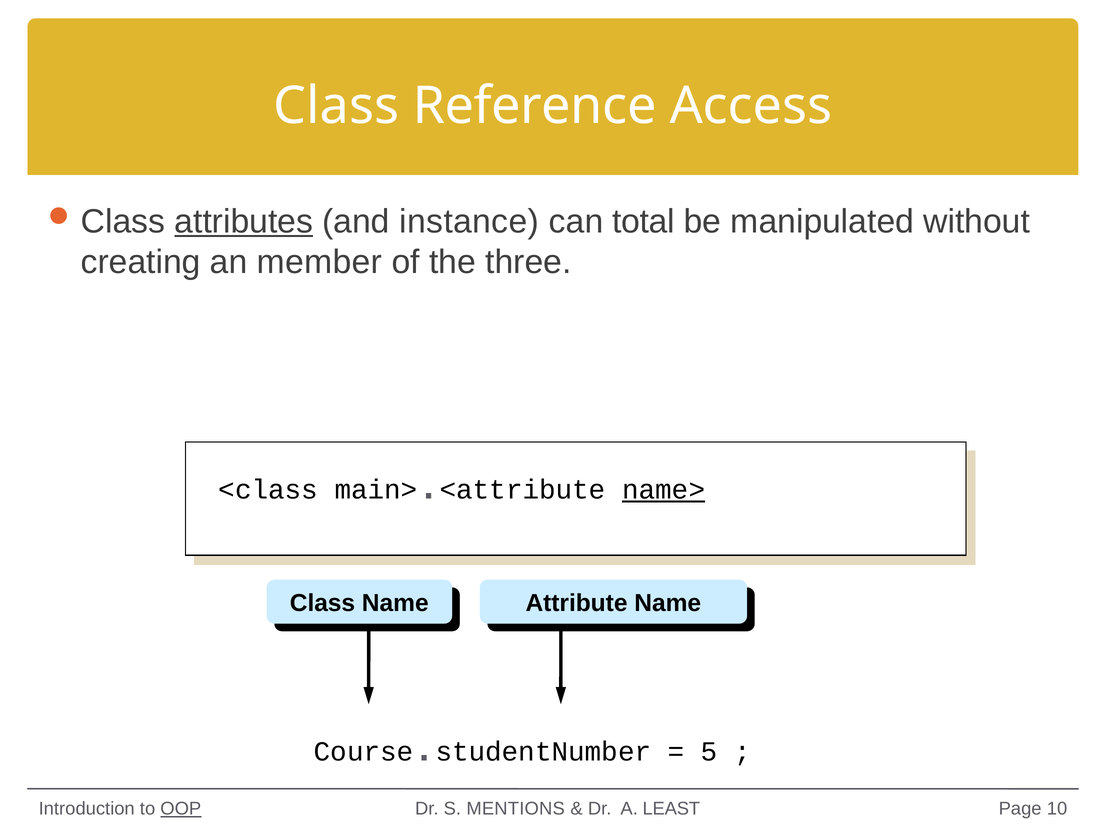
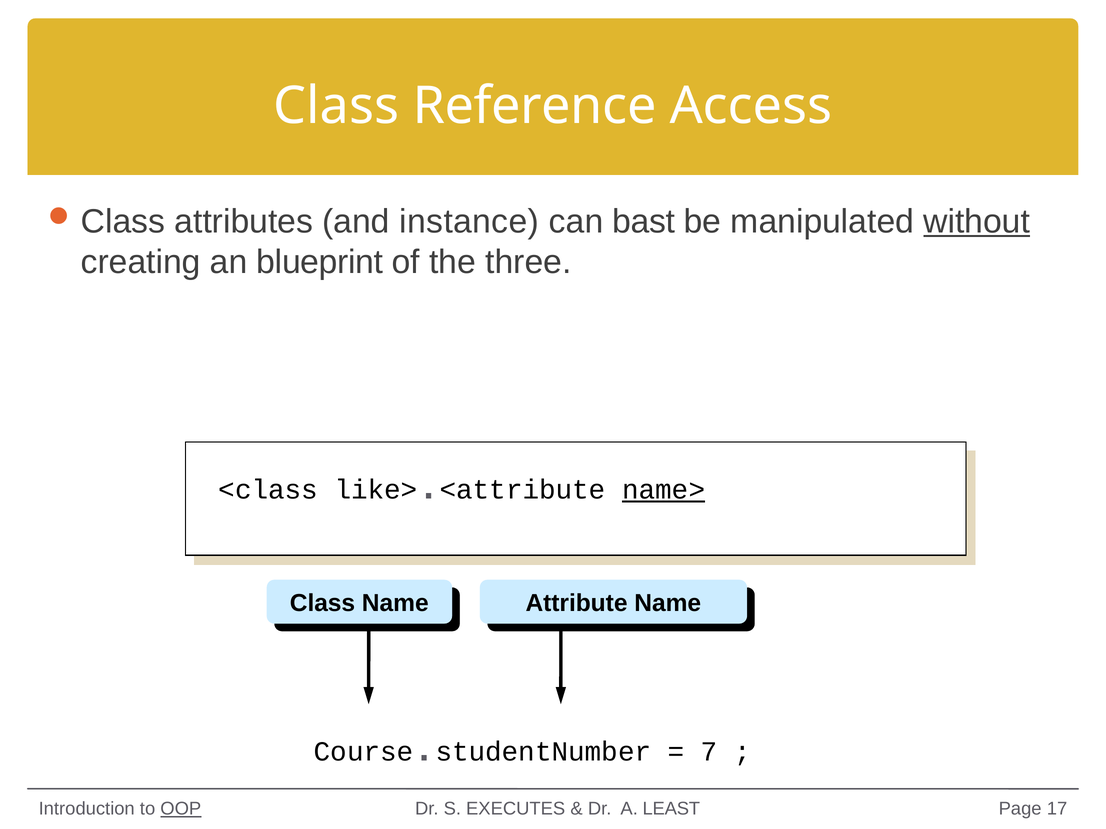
attributes underline: present -> none
total: total -> bast
without underline: none -> present
member: member -> blueprint
main>: main> -> like>
5: 5 -> 7
MENTIONS: MENTIONS -> EXECUTES
10: 10 -> 17
